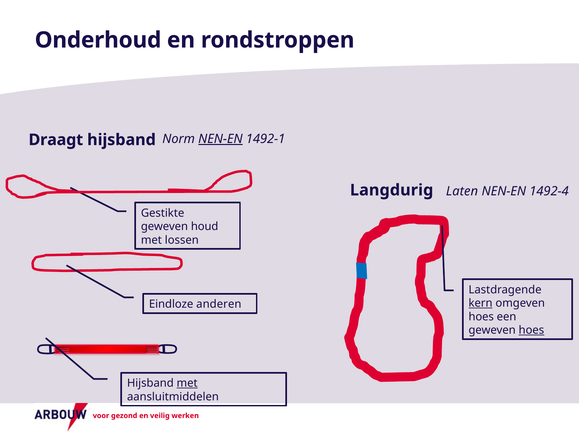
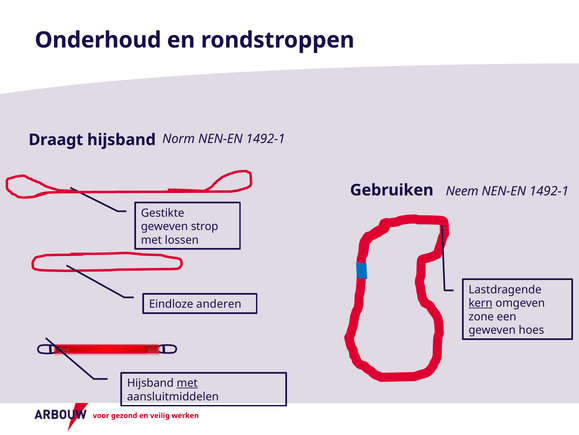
NEN-EN at (220, 139) underline: present -> none
Langdurig: Langdurig -> Gebruiken
Laten: Laten -> Neem
1492-4 at (549, 191): 1492-4 -> 1492-1
houd: houd -> strop
hoes at (481, 316): hoes -> zone
hoes at (531, 330) underline: present -> none
